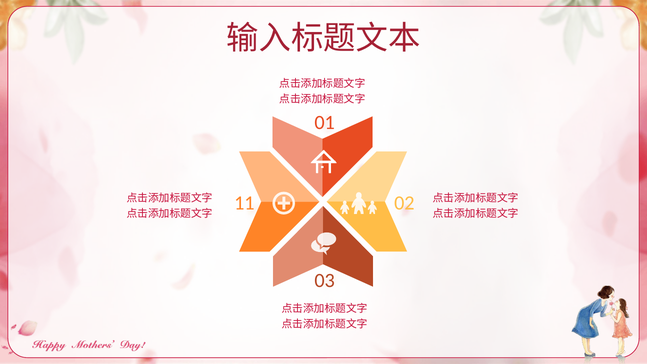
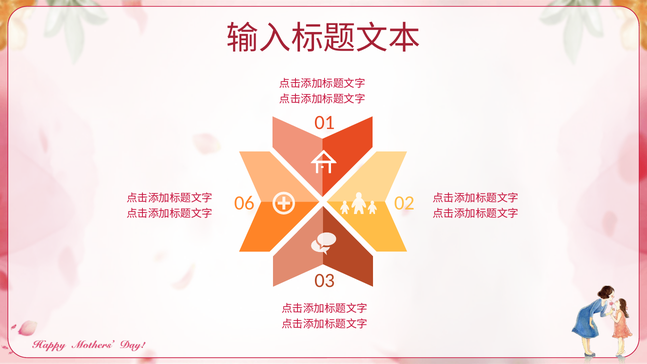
11: 11 -> 06
